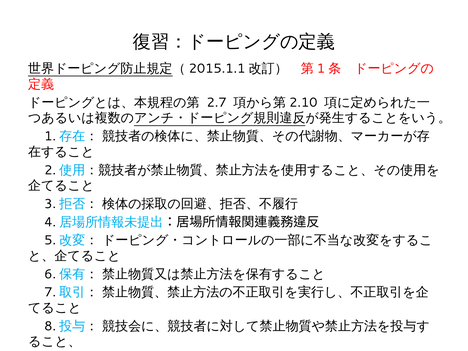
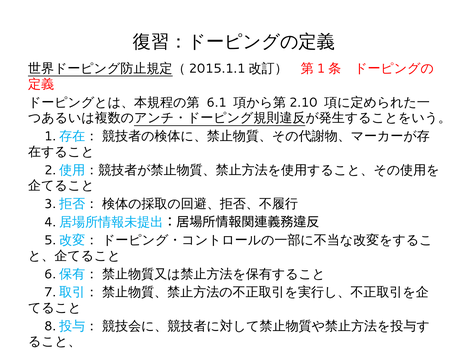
2.7: 2.7 -> 6.1
